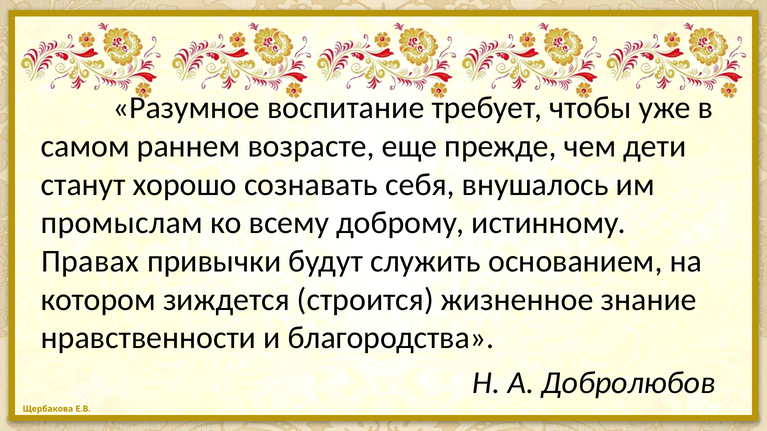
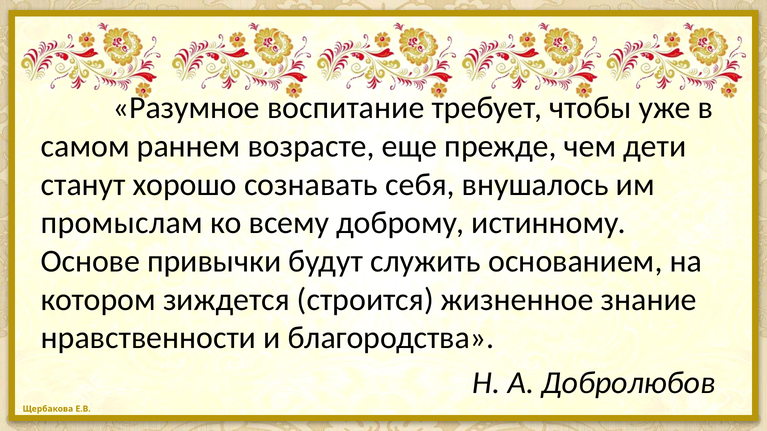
Правах: Правах -> Основе
